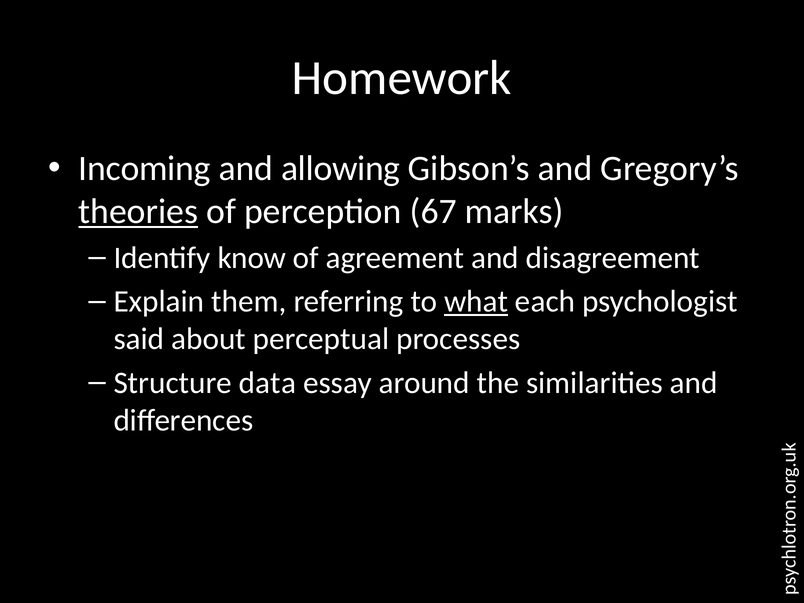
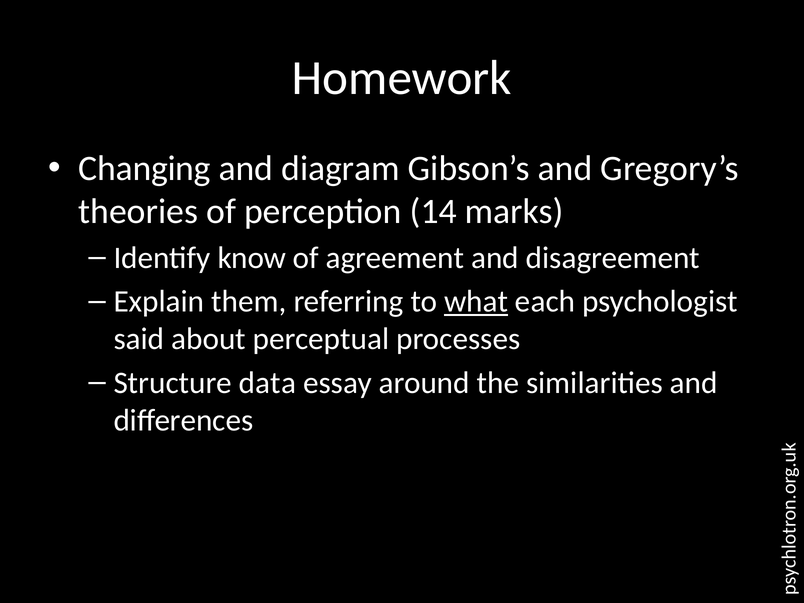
Incoming: Incoming -> Changing
allowing: allowing -> diagram
theories underline: present -> none
67: 67 -> 14
